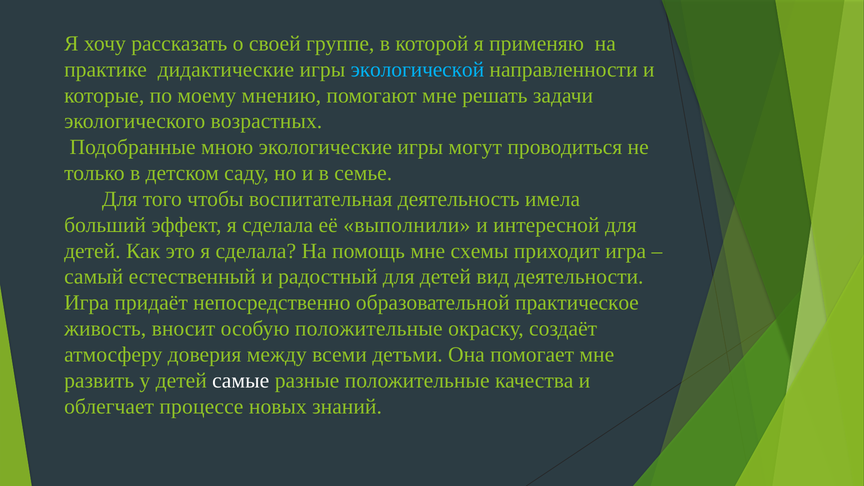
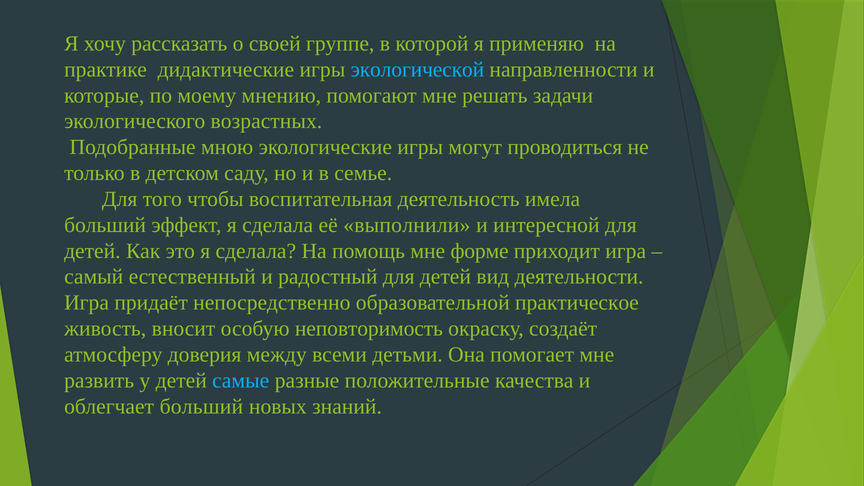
схемы: схемы -> форме
особую положительные: положительные -> неповторимость
самые colour: white -> light blue
облегчает процессе: процессе -> больший
